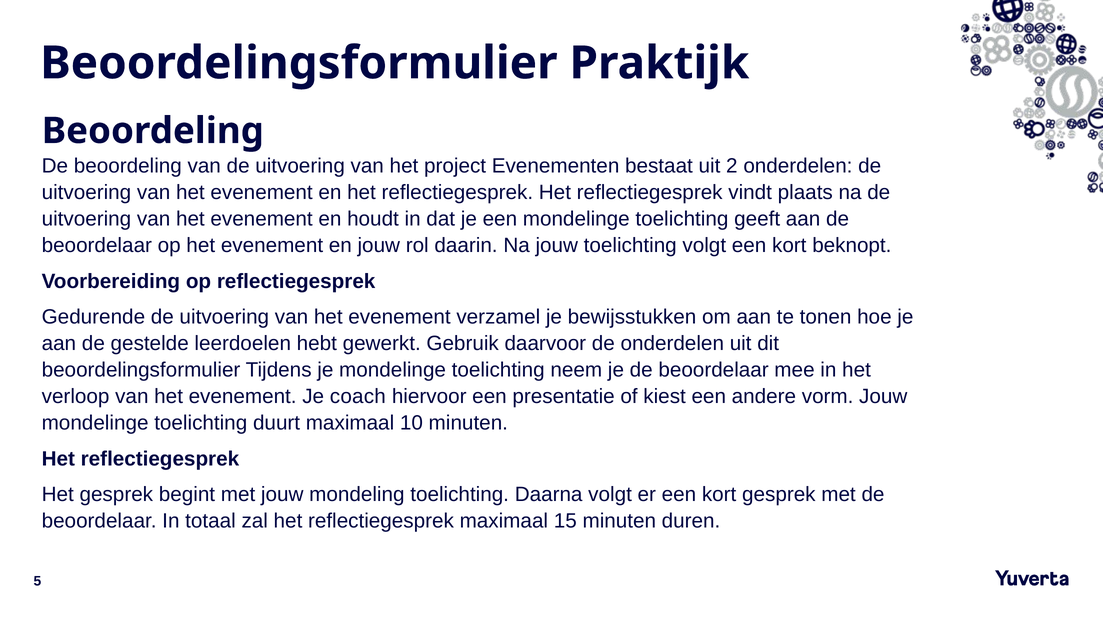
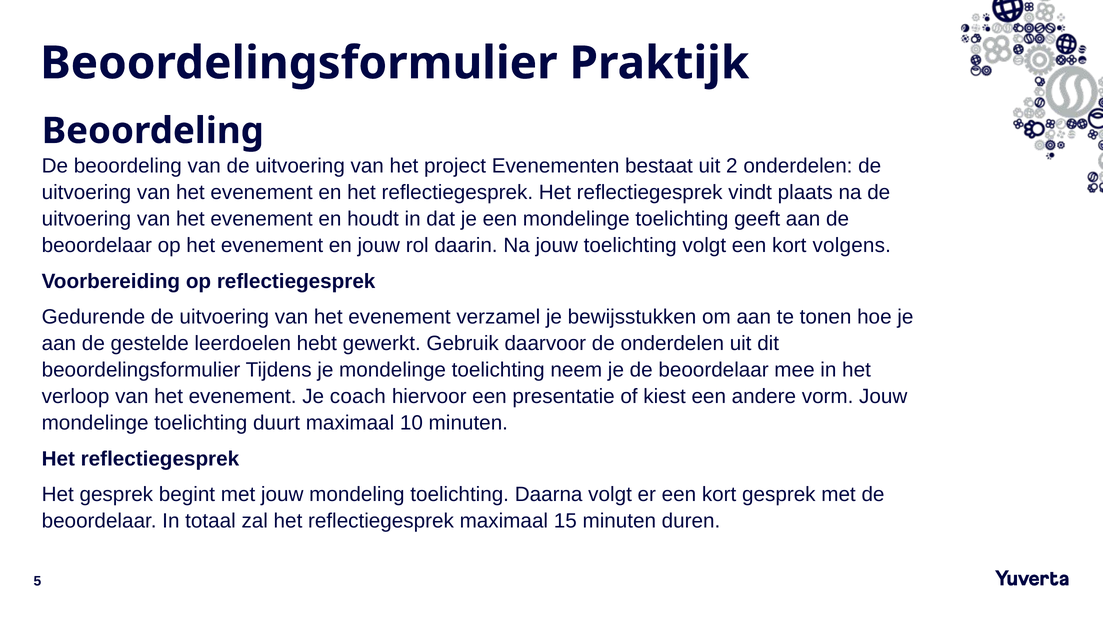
beknopt: beknopt -> volgens
